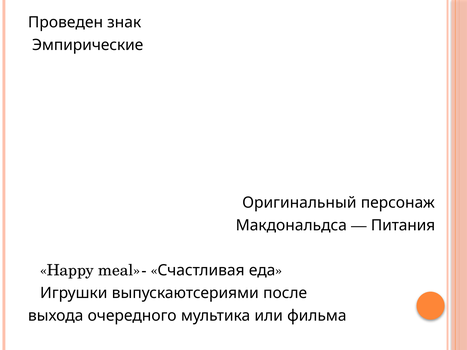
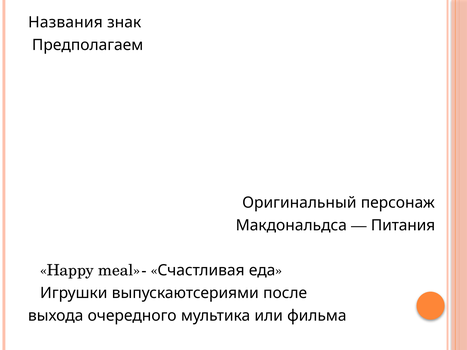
Проведен: Проведен -> Названия
Эмпирические: Эмпирические -> Предполагаем
